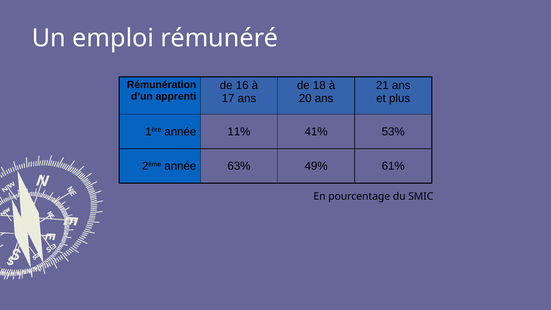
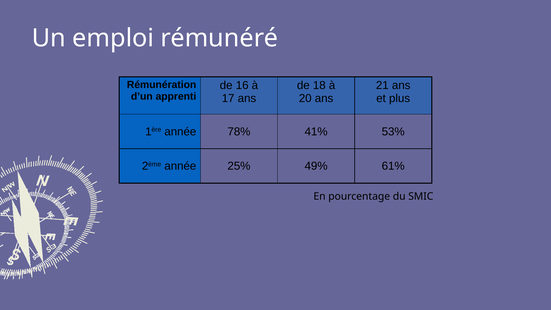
11%: 11% -> 78%
63%: 63% -> 25%
